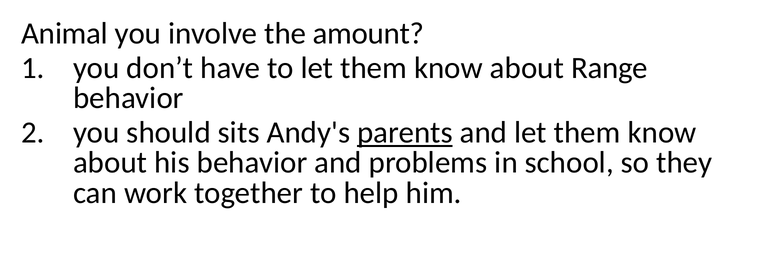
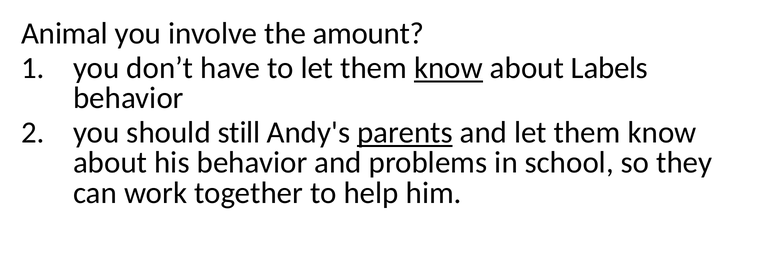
know at (449, 68) underline: none -> present
Range: Range -> Labels
sits: sits -> still
